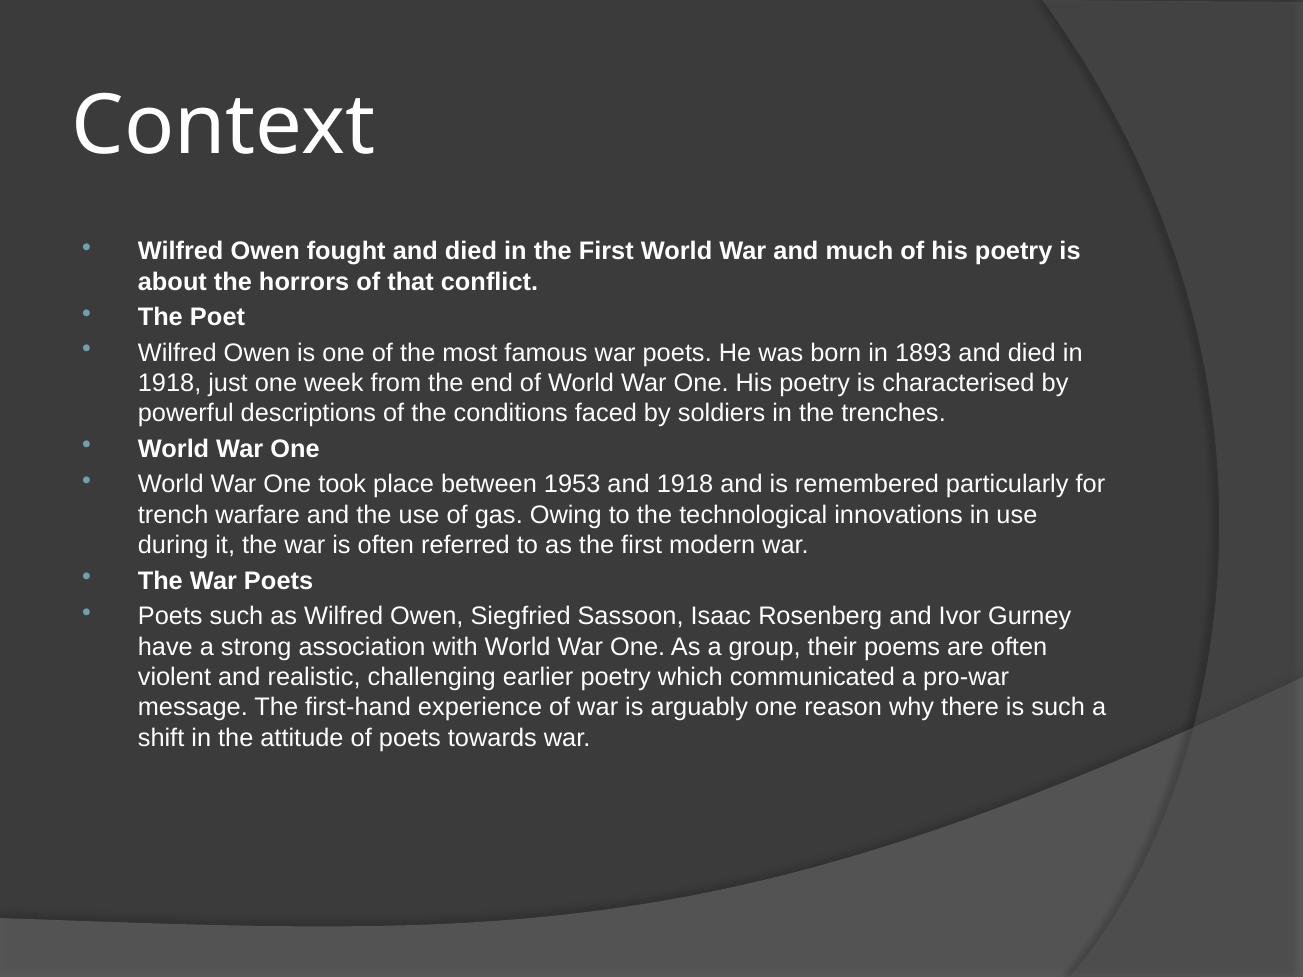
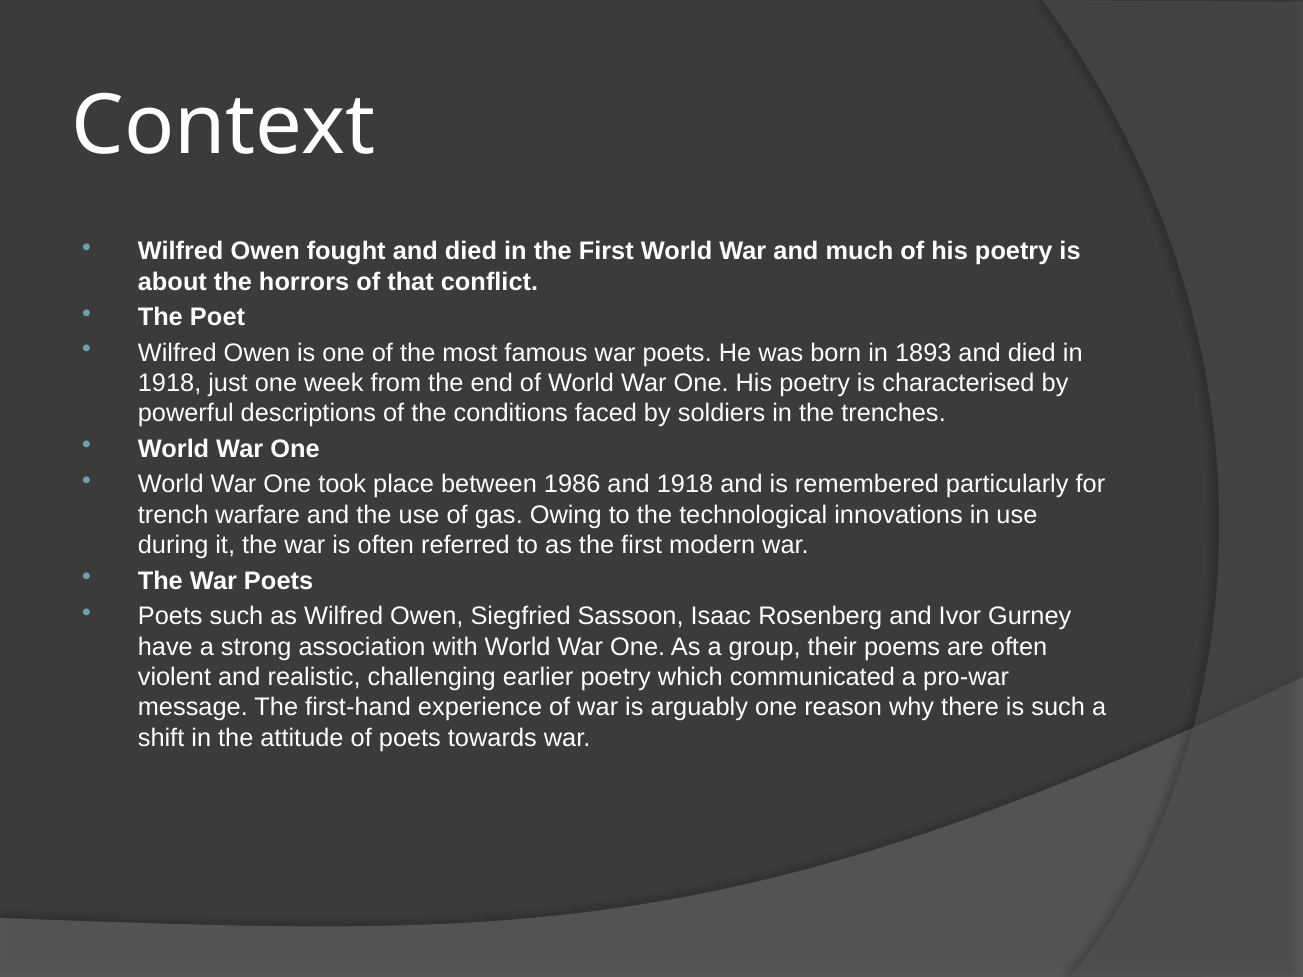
1953: 1953 -> 1986
